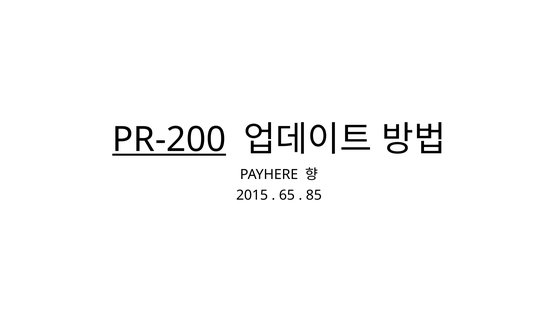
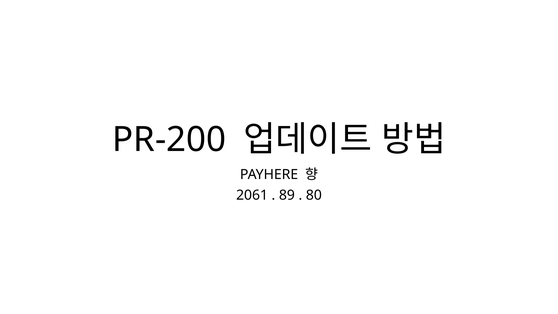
PR-200 underline: present -> none
2015: 2015 -> 2061
65: 65 -> 89
85: 85 -> 80
